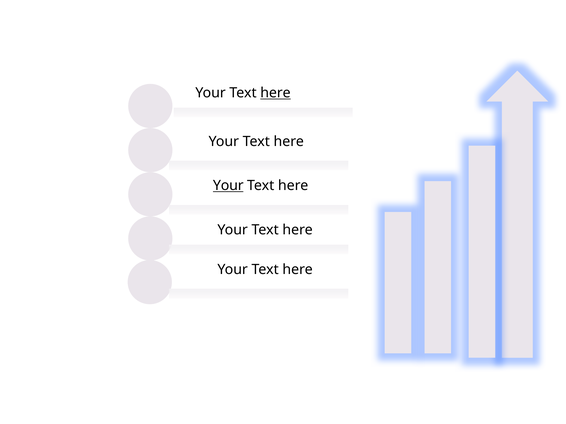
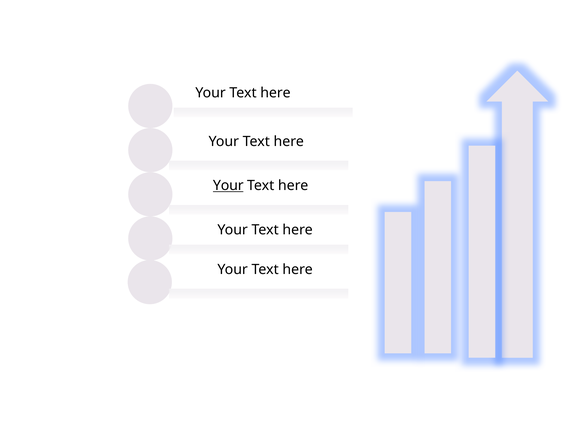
here at (275, 93) underline: present -> none
